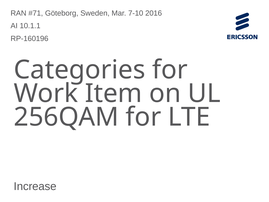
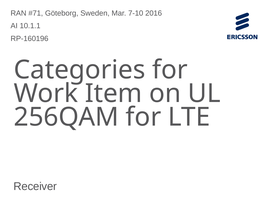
Increase: Increase -> Receiver
